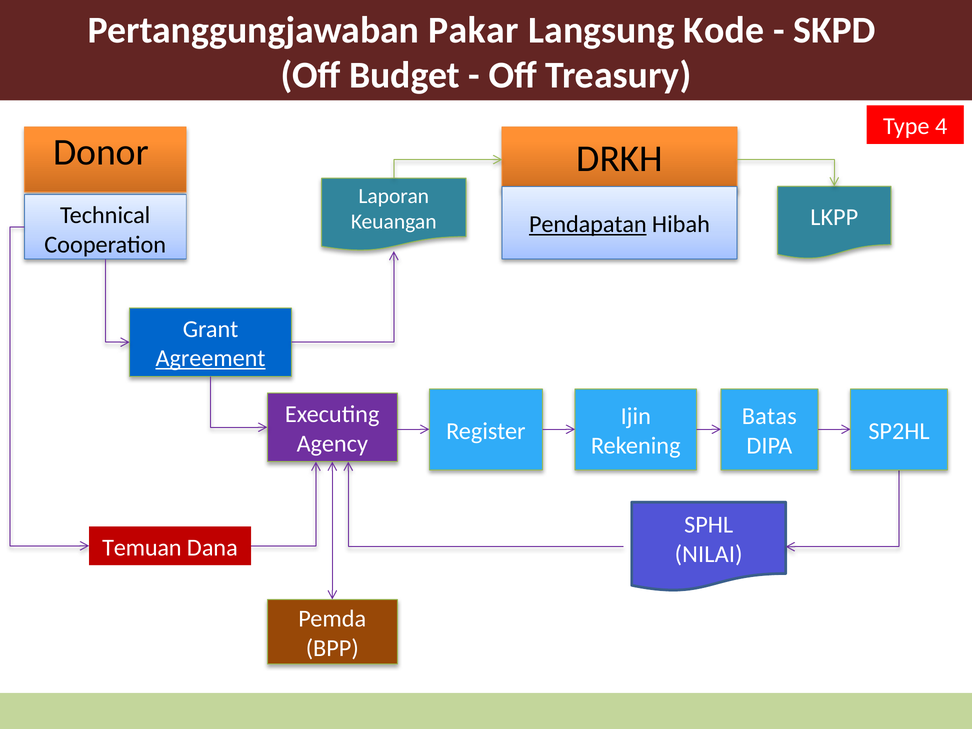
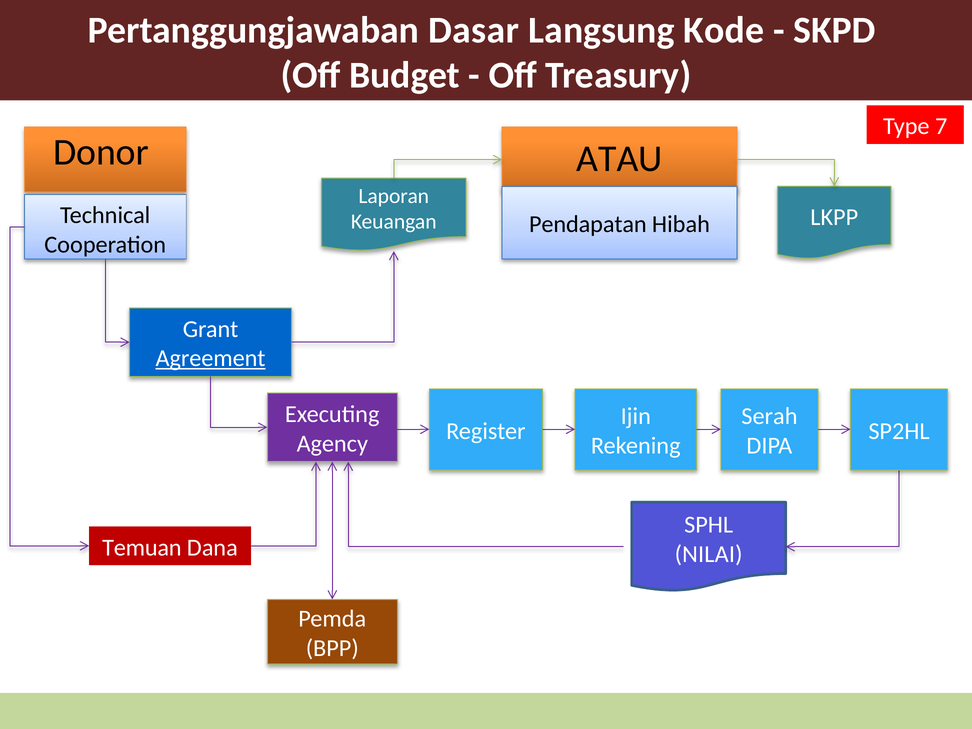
Pakar: Pakar -> Dasar
4: 4 -> 7
DRKH: DRKH -> ATAU
Pendapatan underline: present -> none
Batas: Batas -> Serah
